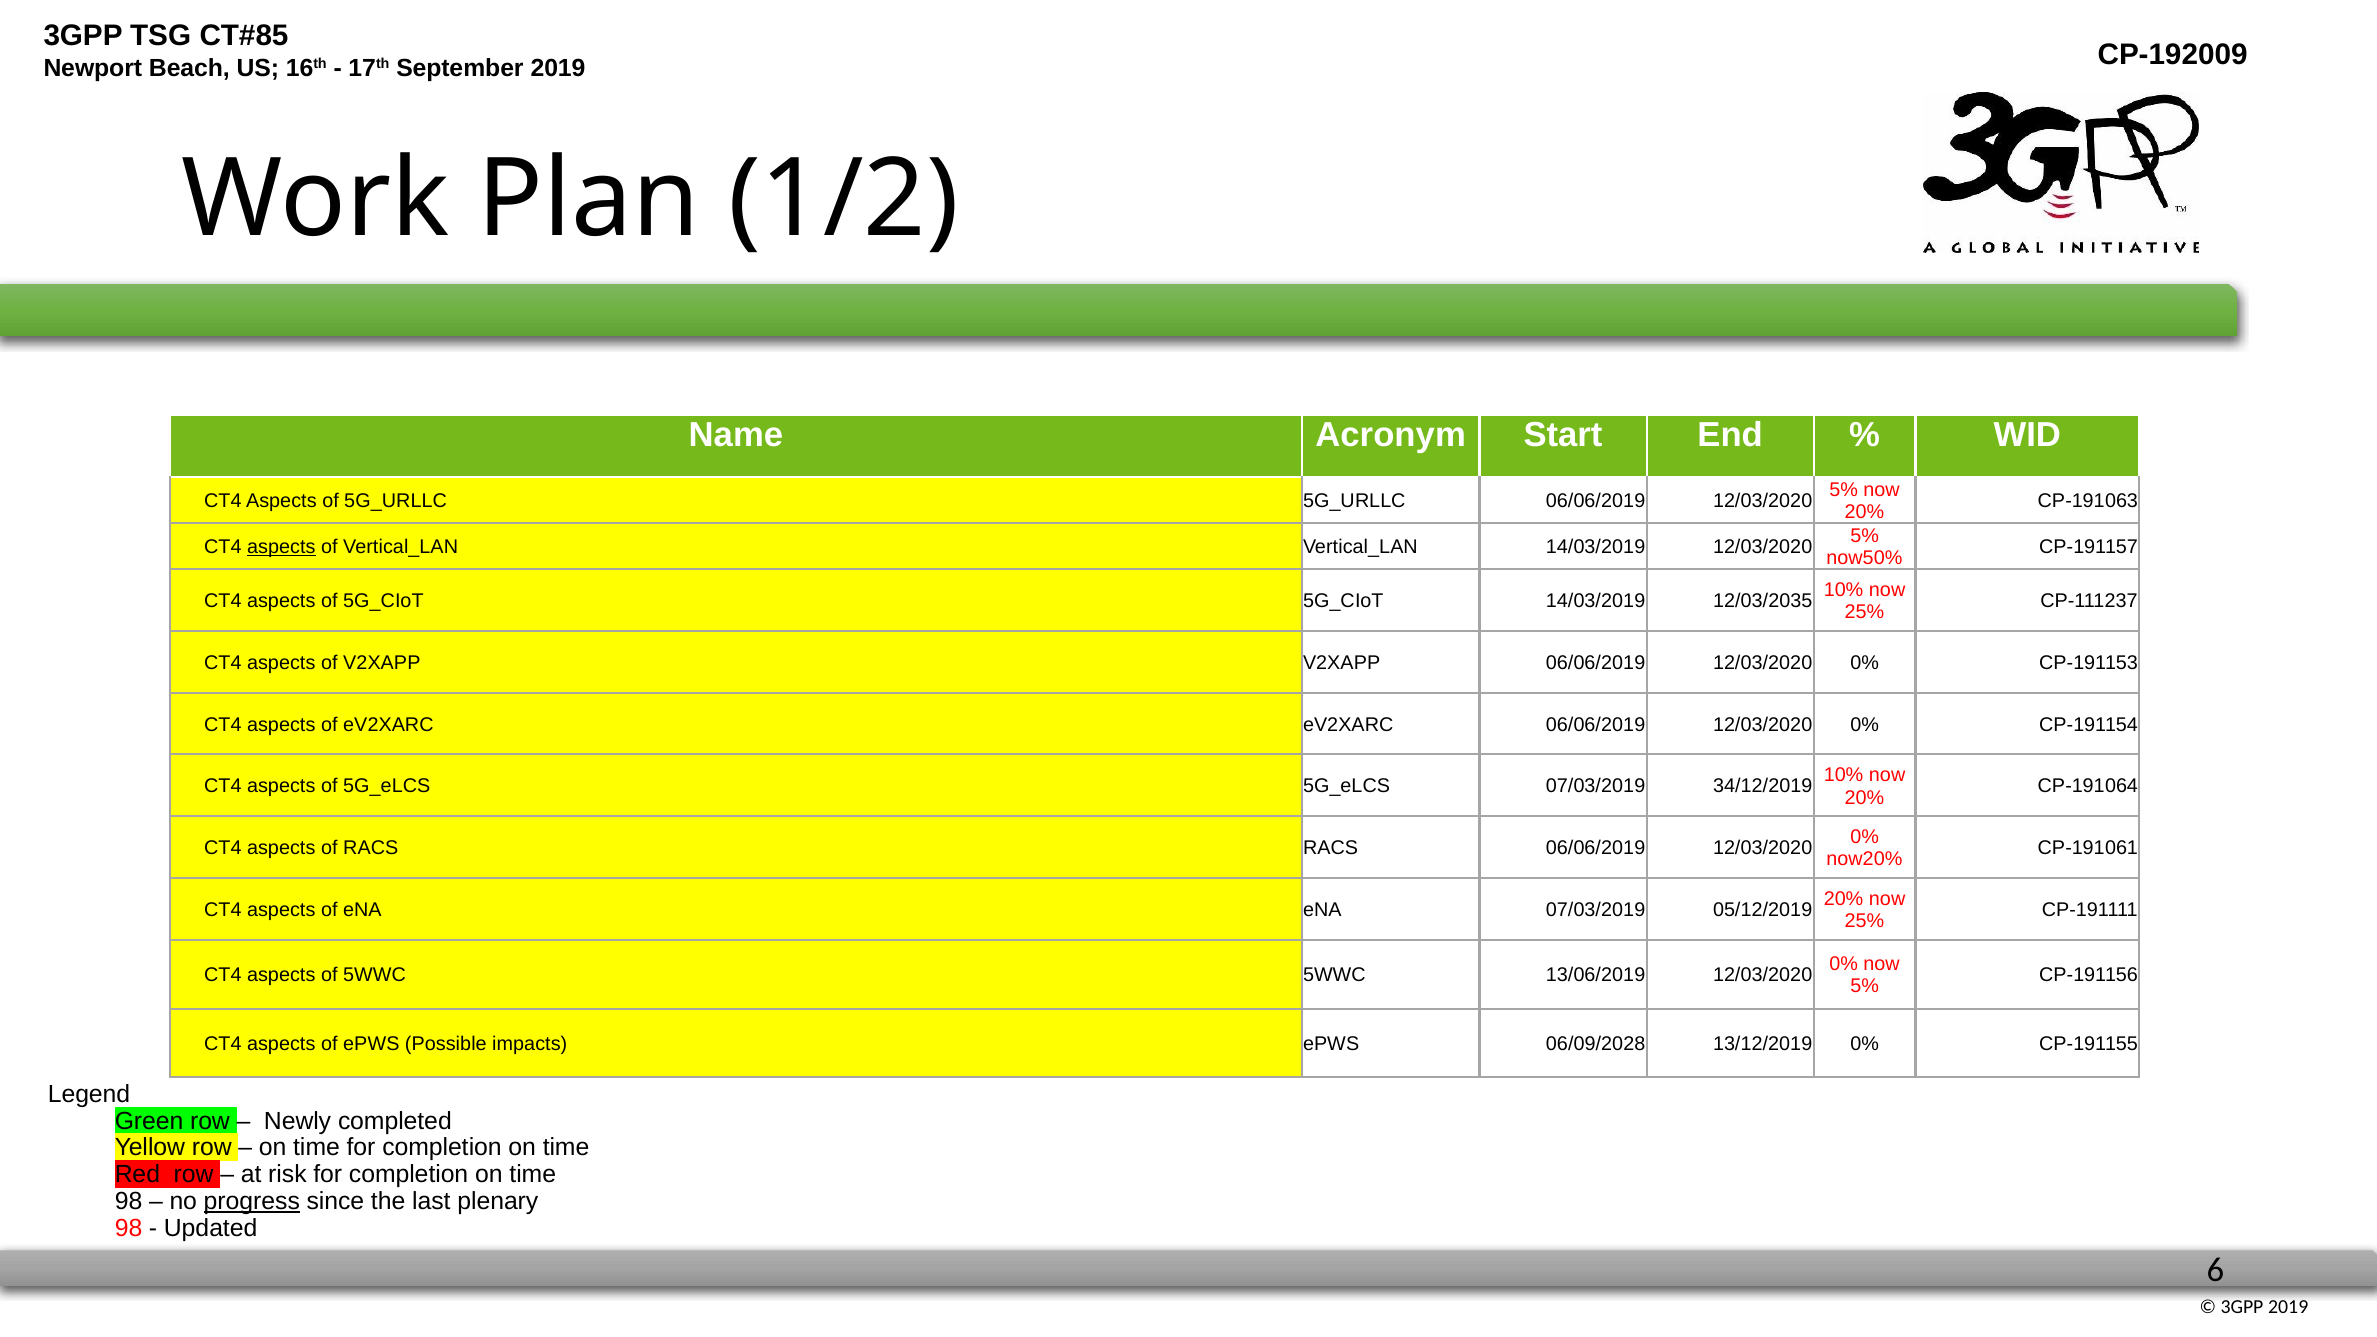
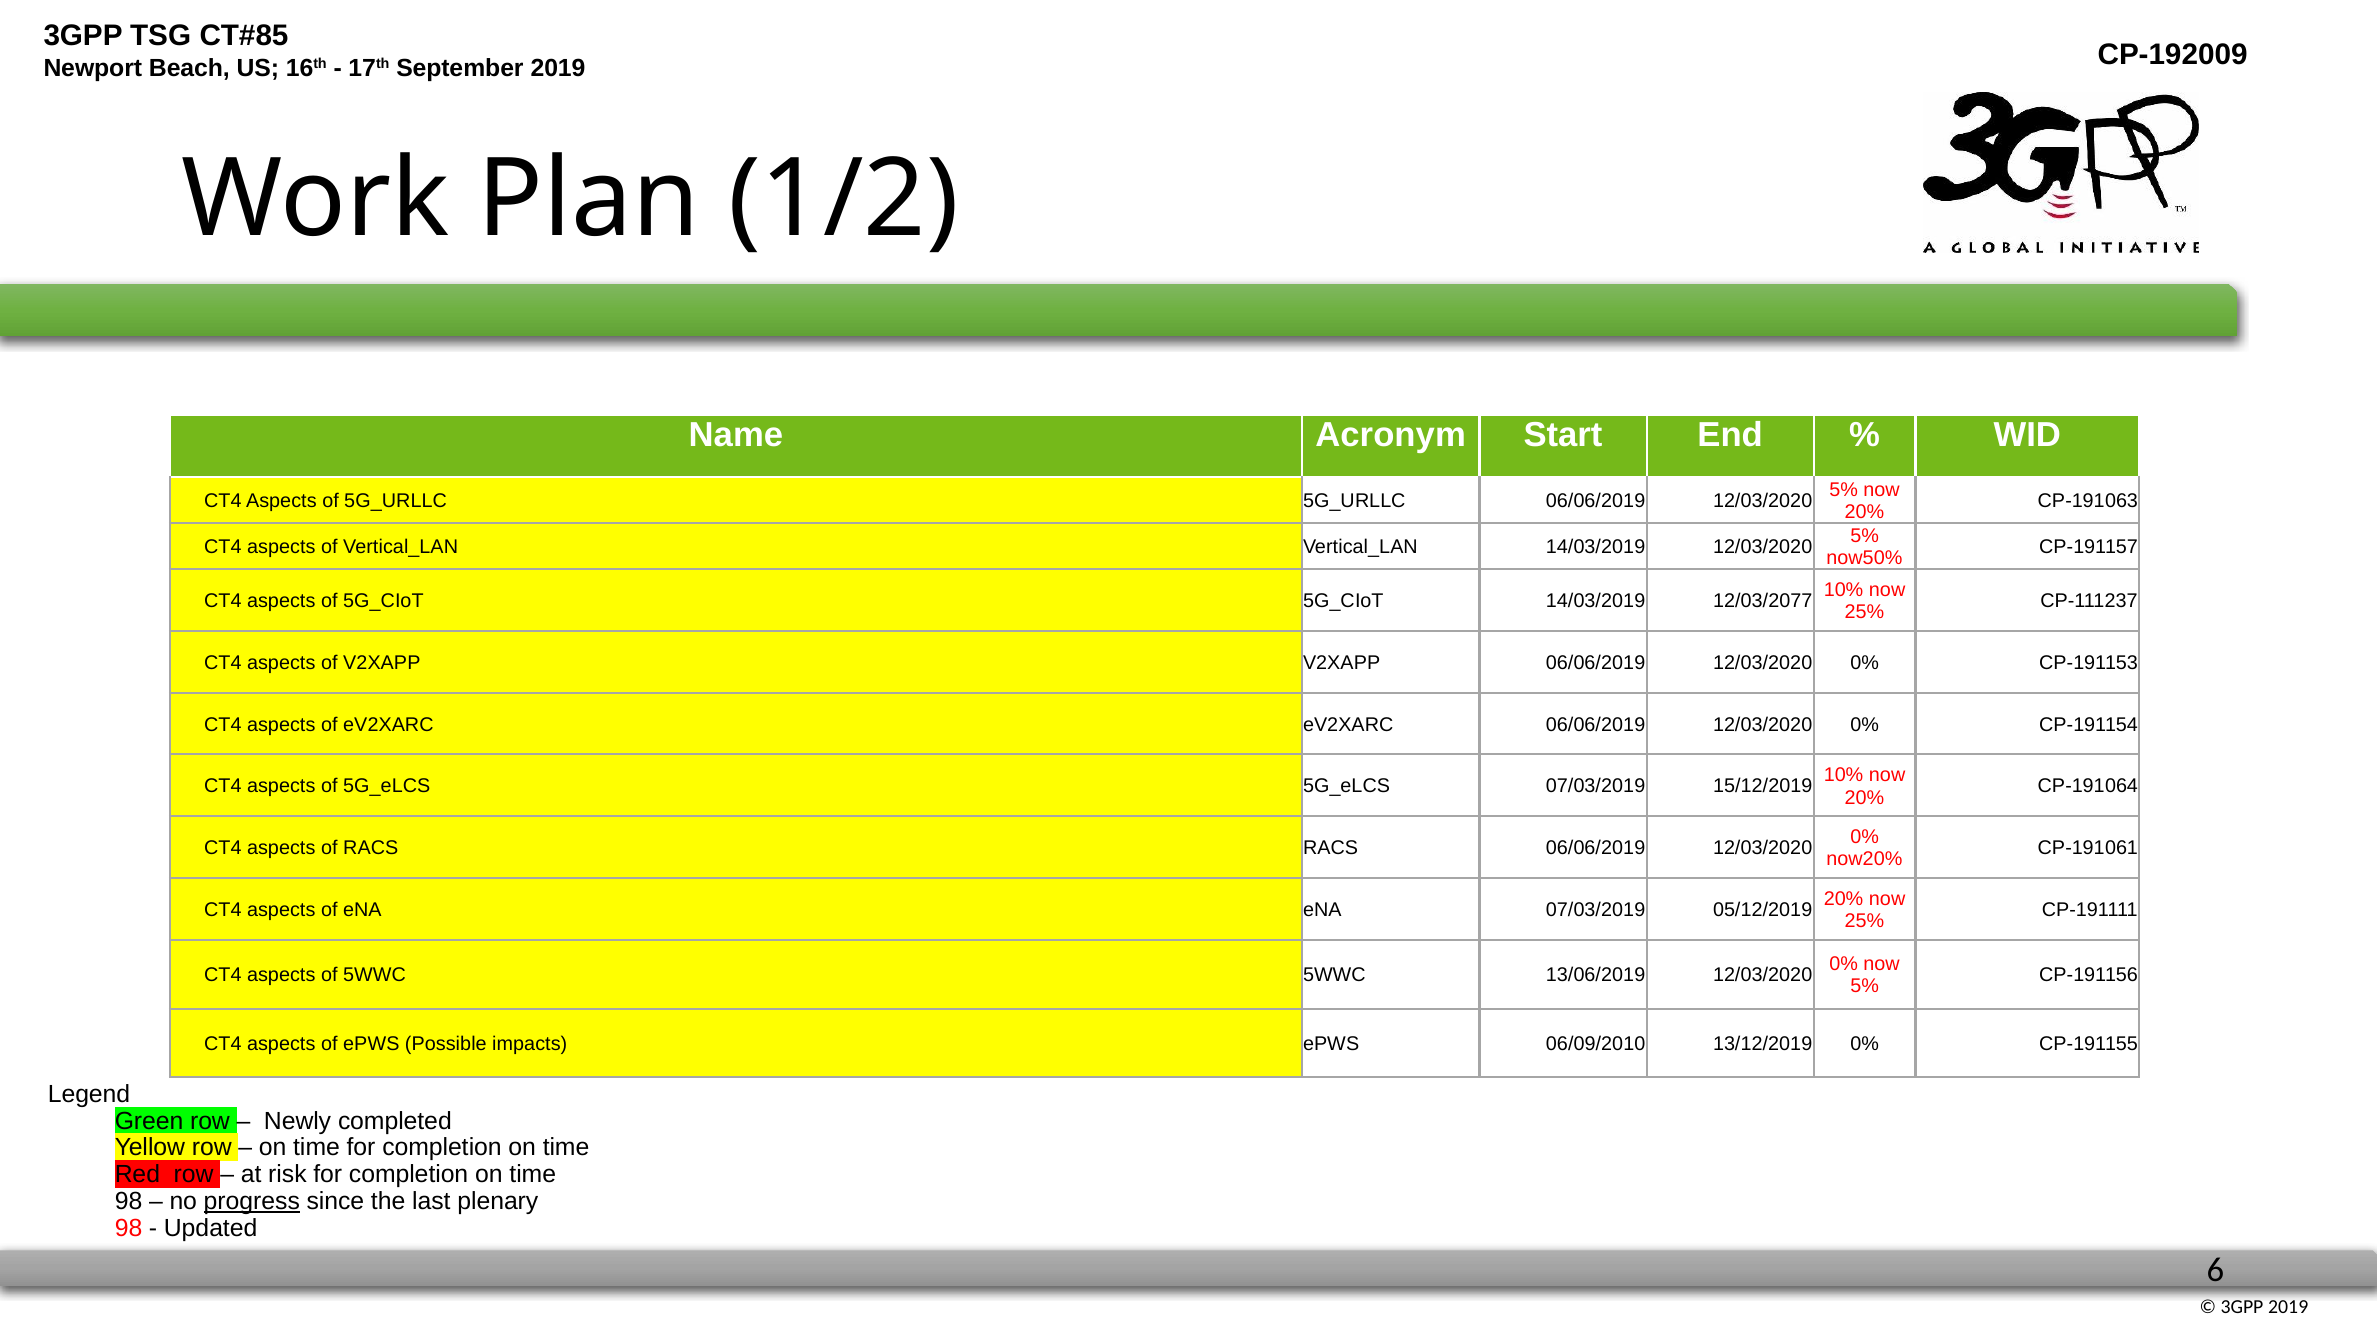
aspects at (281, 547) underline: present -> none
12/03/2035: 12/03/2035 -> 12/03/2077
34/12/2019: 34/12/2019 -> 15/12/2019
06/09/2028: 06/09/2028 -> 06/09/2010
